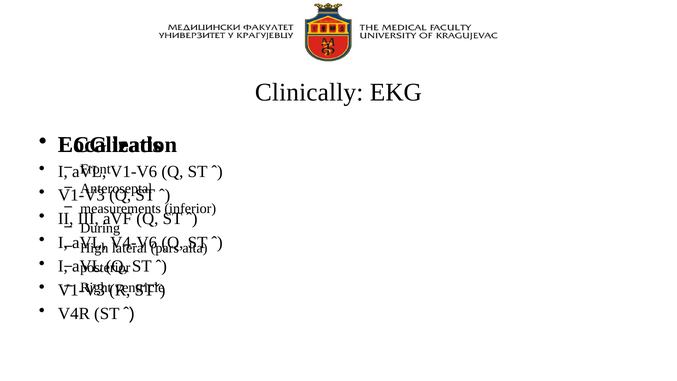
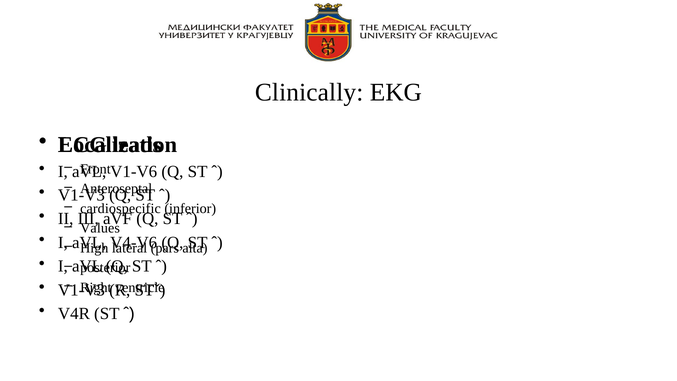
measurements: measurements -> cardiospecific
During: During -> Values
